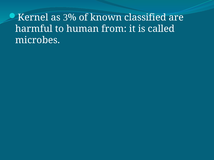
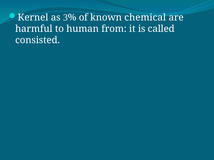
classified: classified -> chemical
microbes: microbes -> consisted
